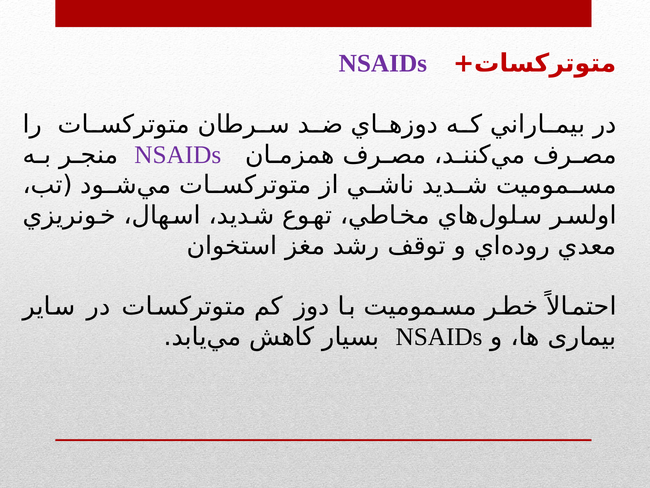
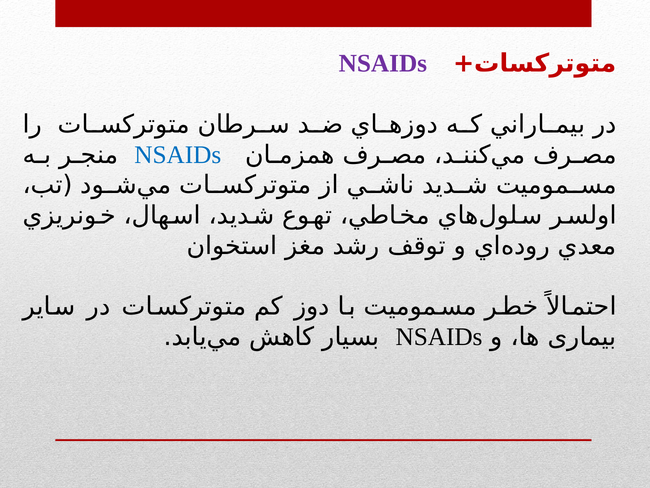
NSAIDs at (178, 154) colour: purple -> blue
